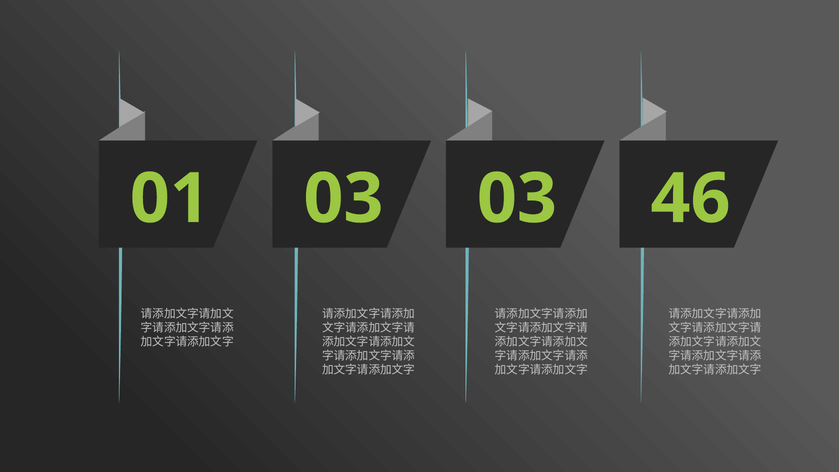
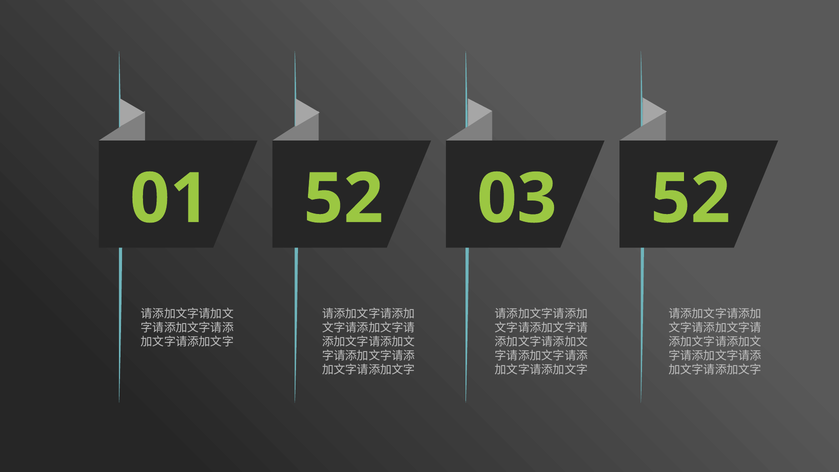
01 03: 03 -> 52
03 46: 46 -> 52
